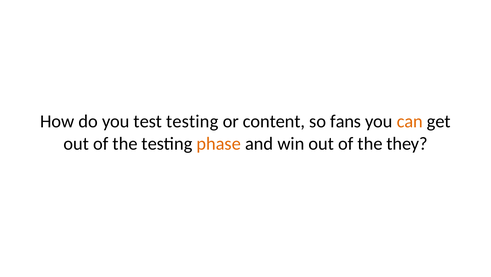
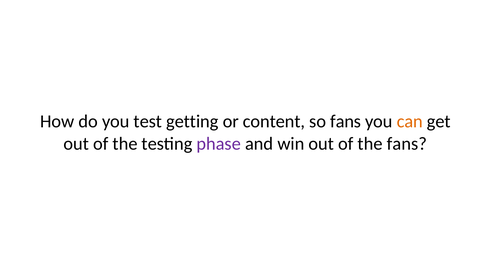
test testing: testing -> getting
phase colour: orange -> purple
the they: they -> fans
